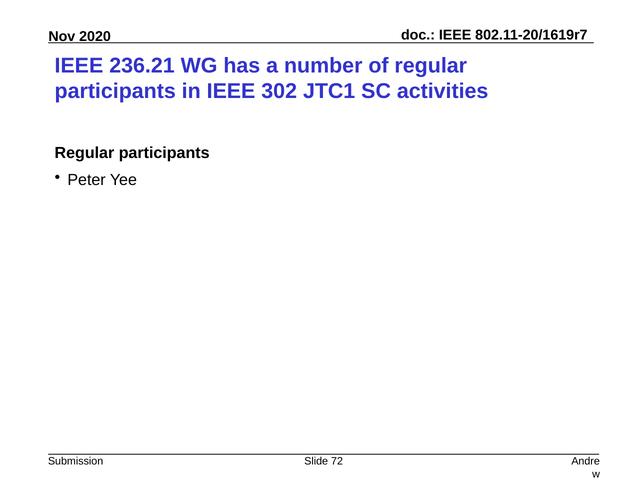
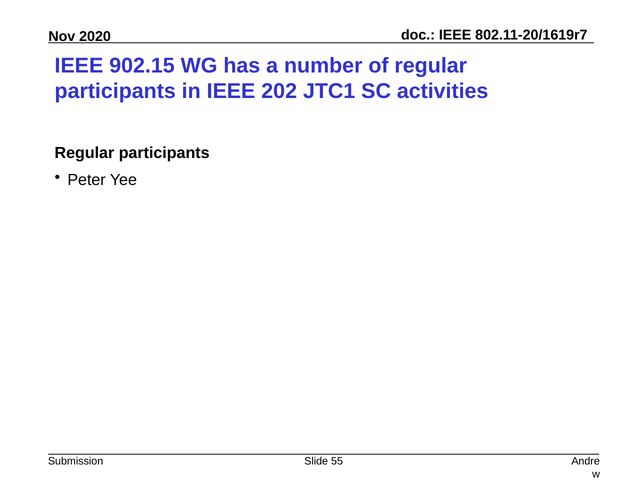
236.21: 236.21 -> 902.15
302: 302 -> 202
72: 72 -> 55
